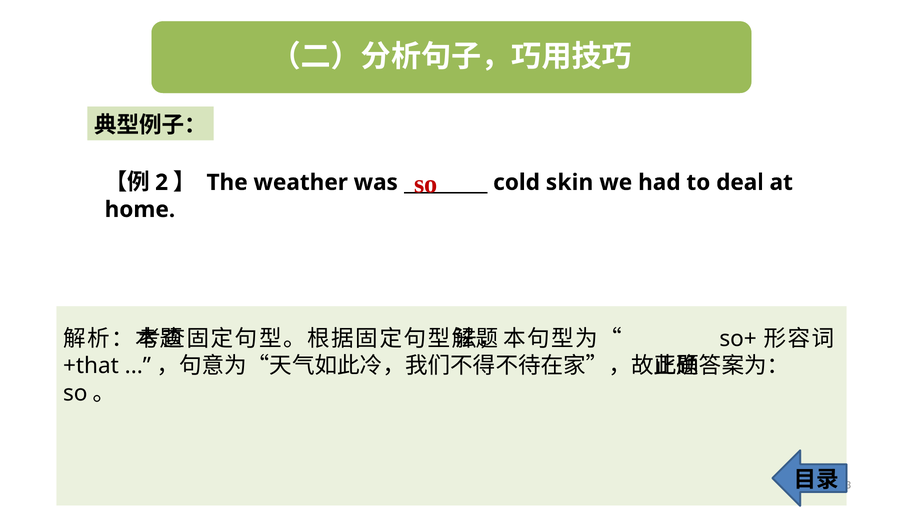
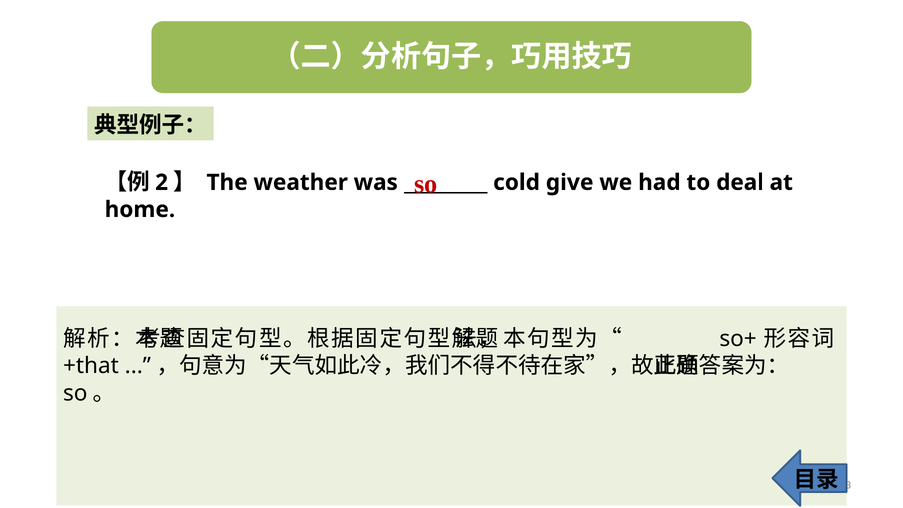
skin: skin -> give
